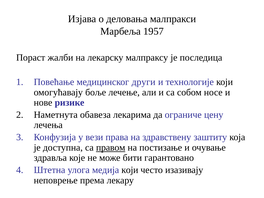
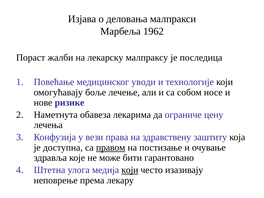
1957: 1957 -> 1962
други: други -> уводи
који at (130, 170) underline: none -> present
